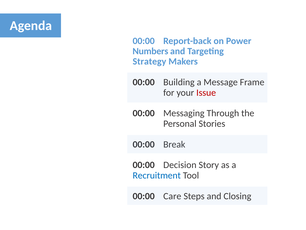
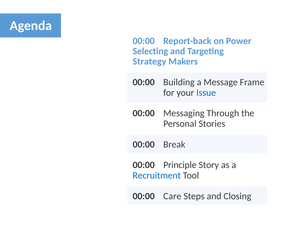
Numbers: Numbers -> Selecting
Issue colour: red -> blue
Decision: Decision -> Principle
